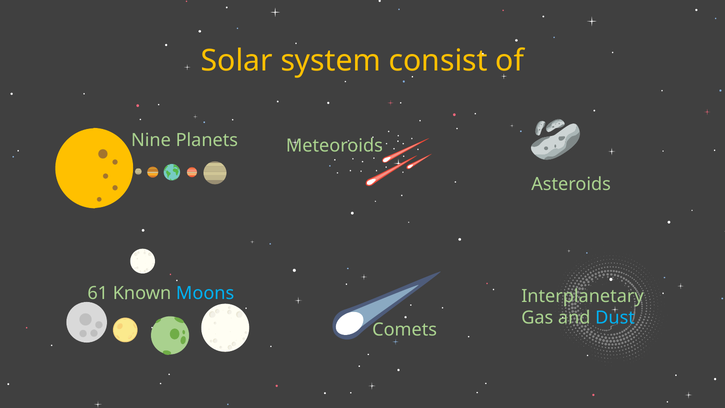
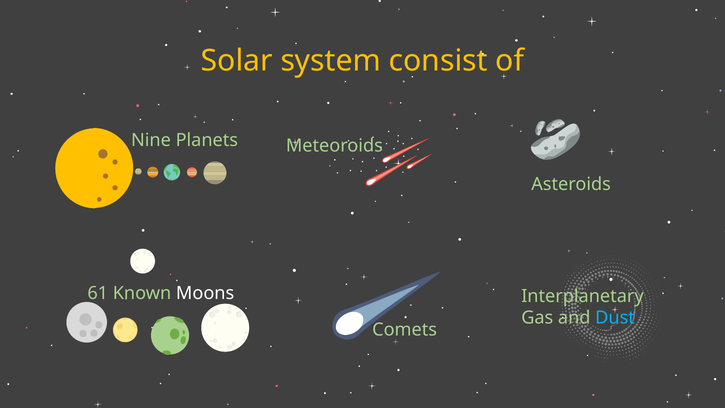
Moons colour: light blue -> white
